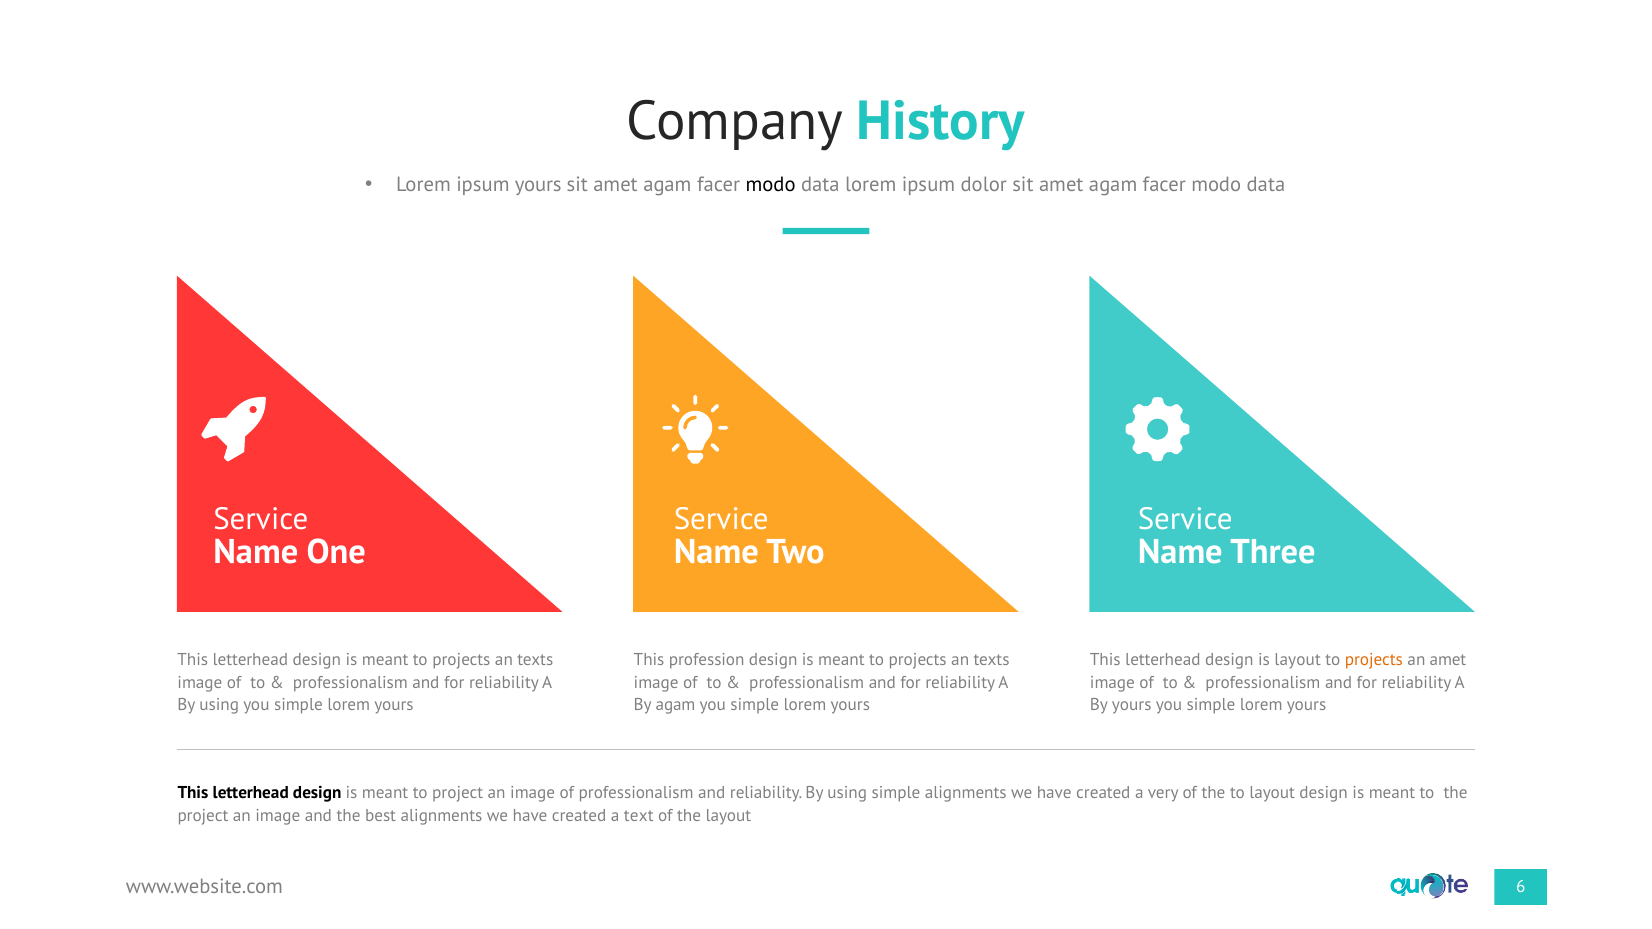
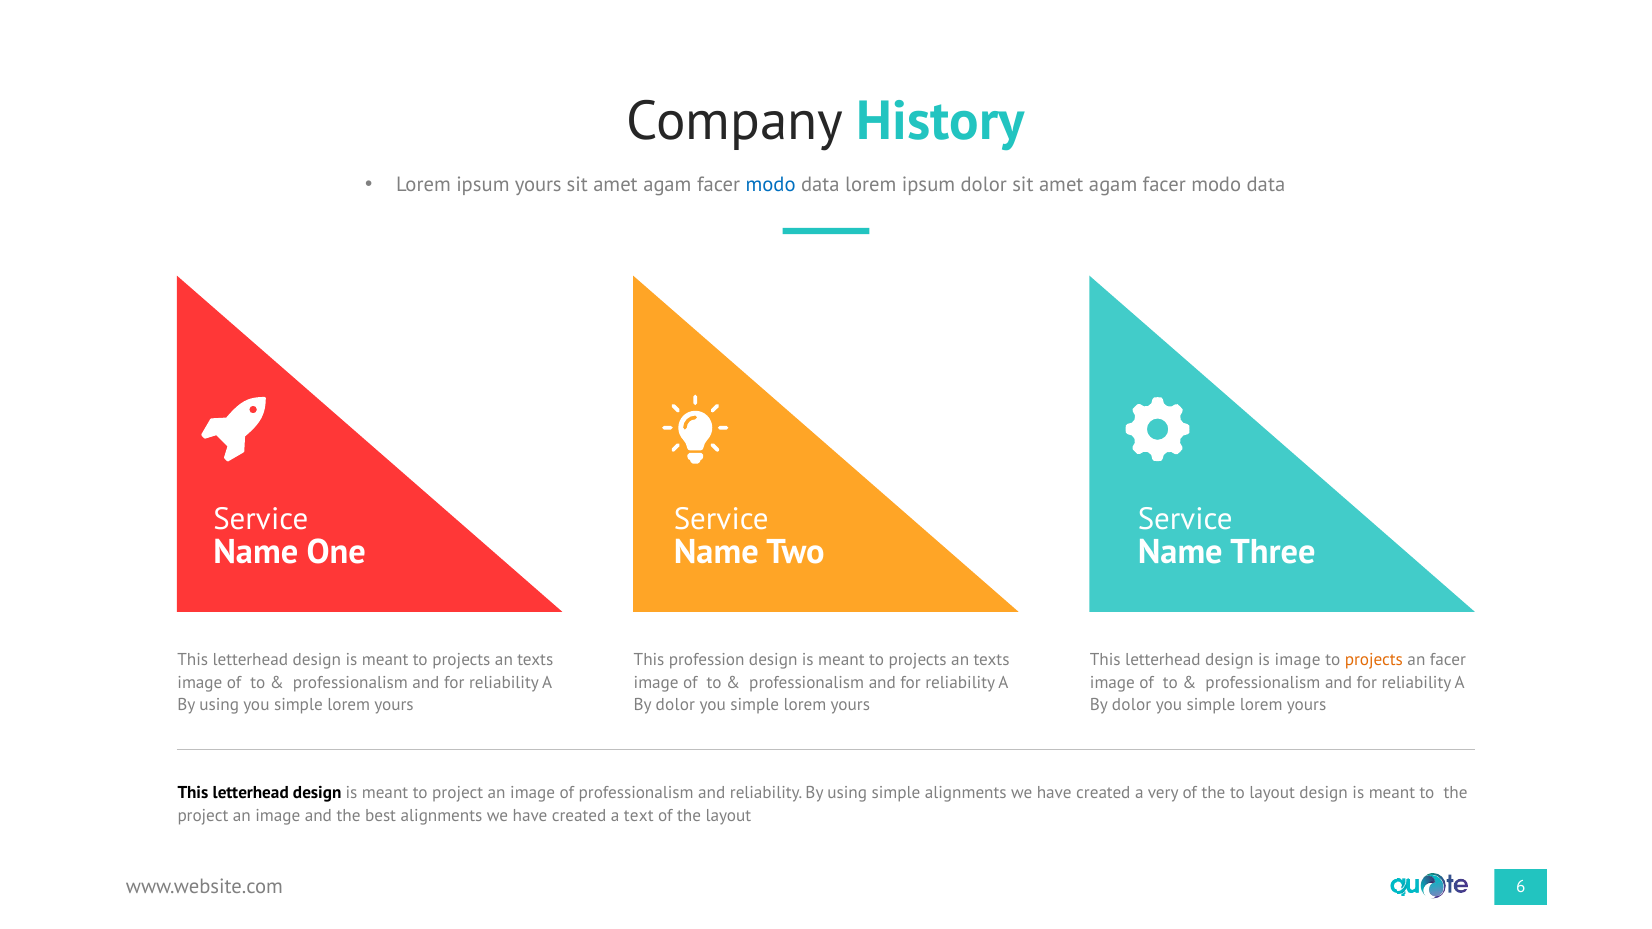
modo at (771, 184) colour: black -> blue
is layout: layout -> image
an amet: amet -> facer
agam at (676, 705): agam -> dolor
yours at (1132, 705): yours -> dolor
